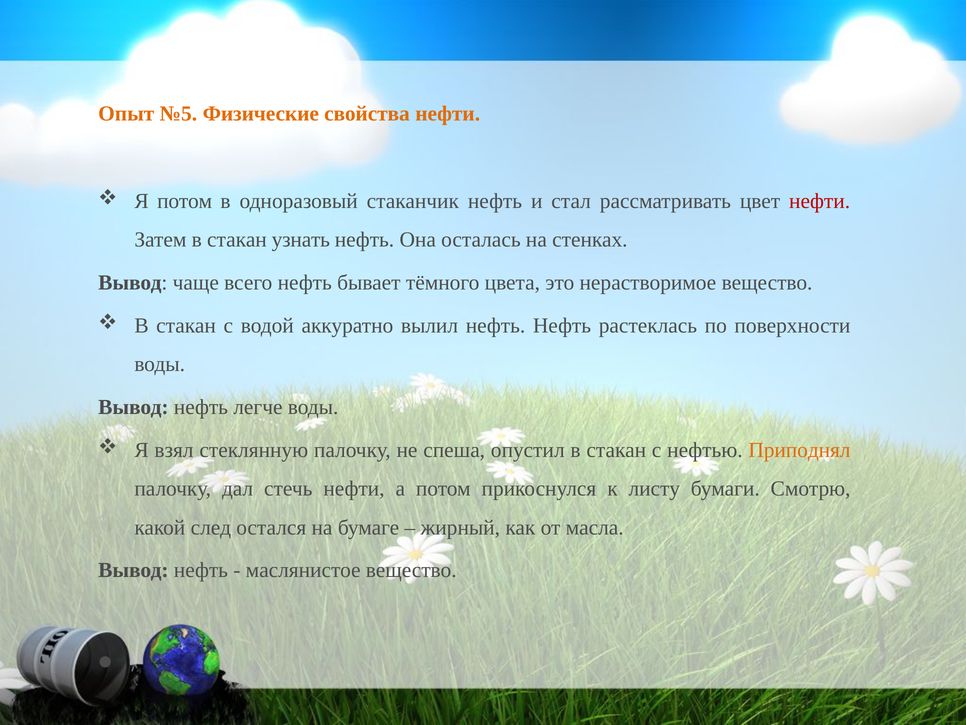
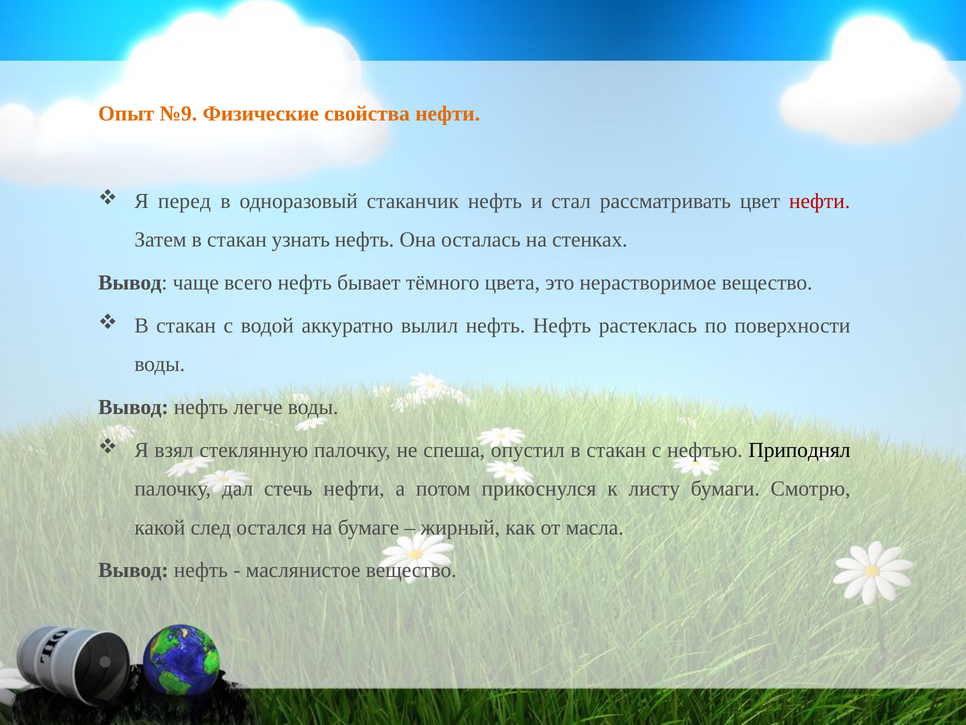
№5: №5 -> №9
Я потом: потом -> перед
Приподнял colour: orange -> black
